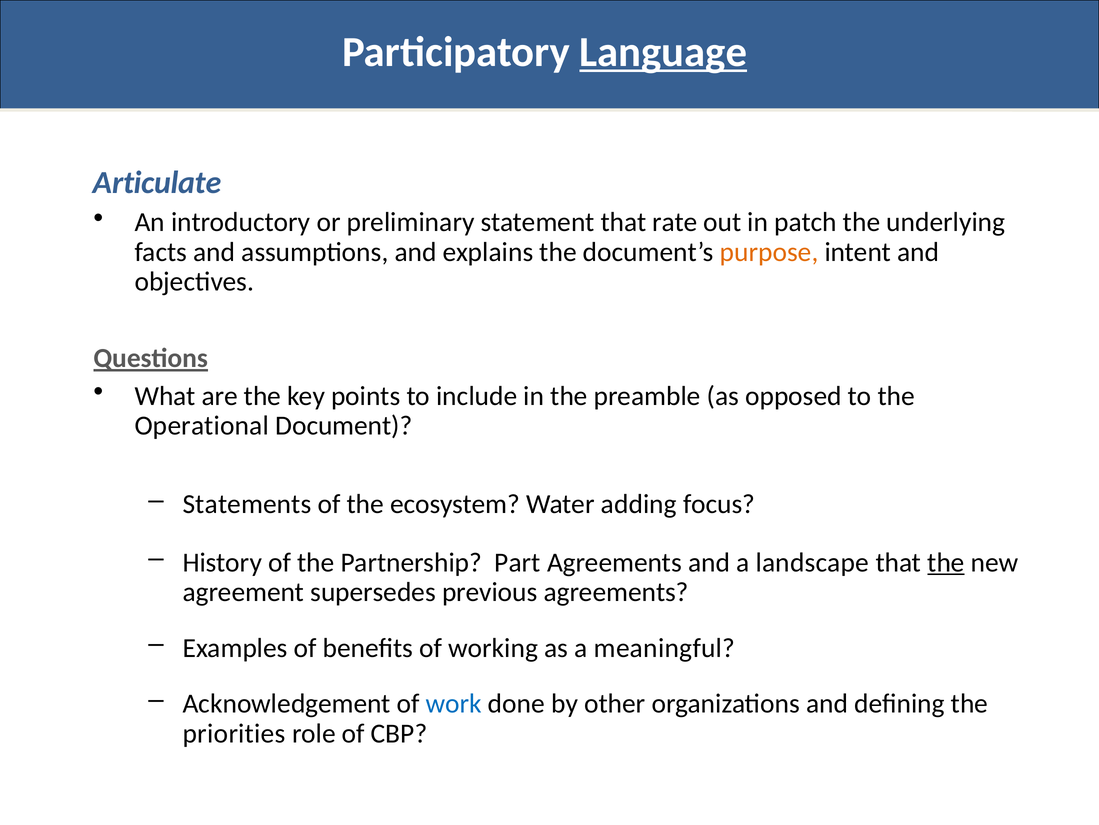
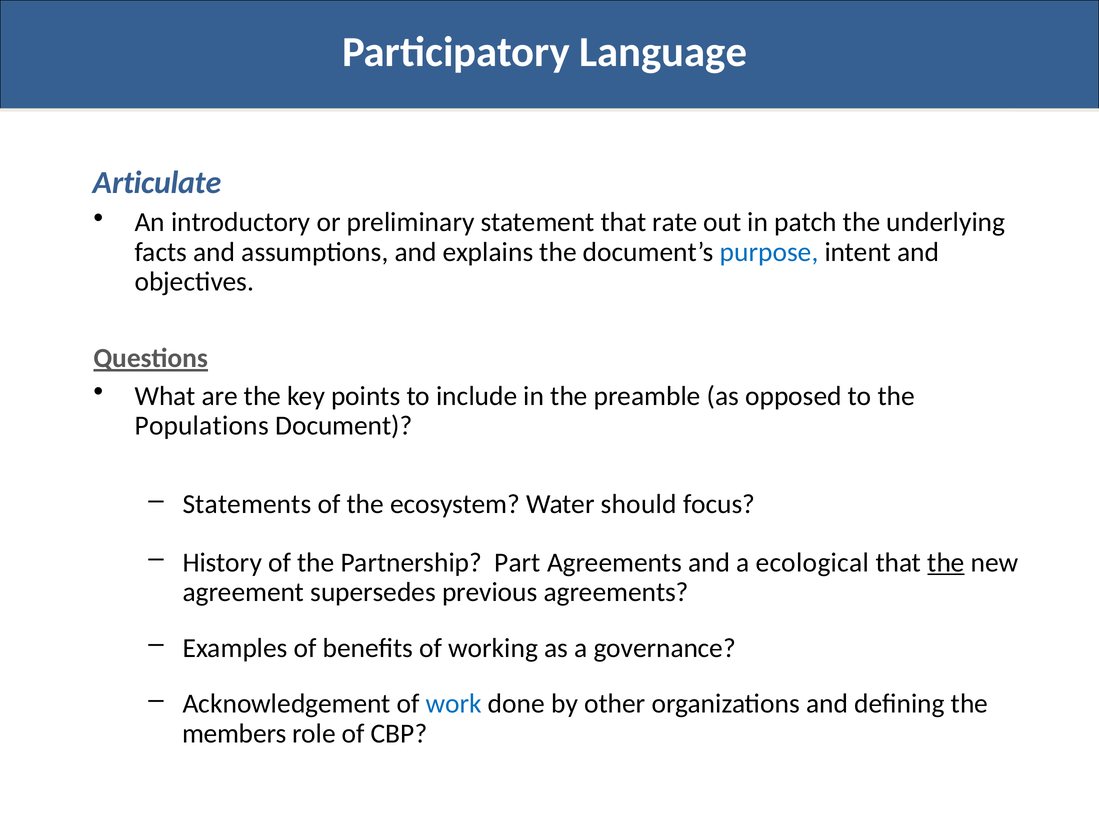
Language underline: present -> none
purpose colour: orange -> blue
Operational: Operational -> Populations
adding: adding -> should
landscape: landscape -> ecological
meaningful: meaningful -> governance
priorities: priorities -> members
